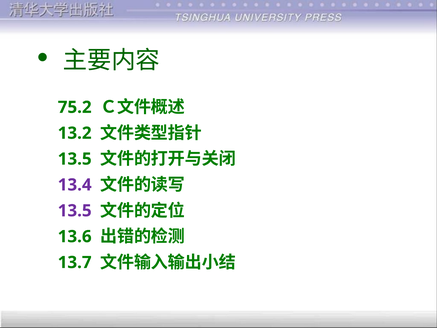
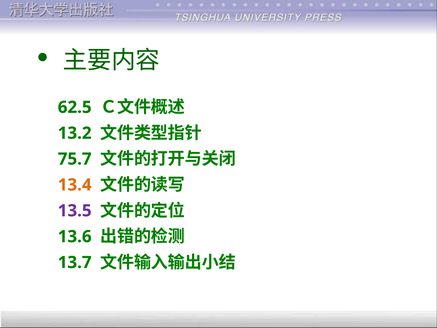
75.2: 75.2 -> 62.5
13.5 at (75, 159): 13.5 -> 75.7
13.4 colour: purple -> orange
